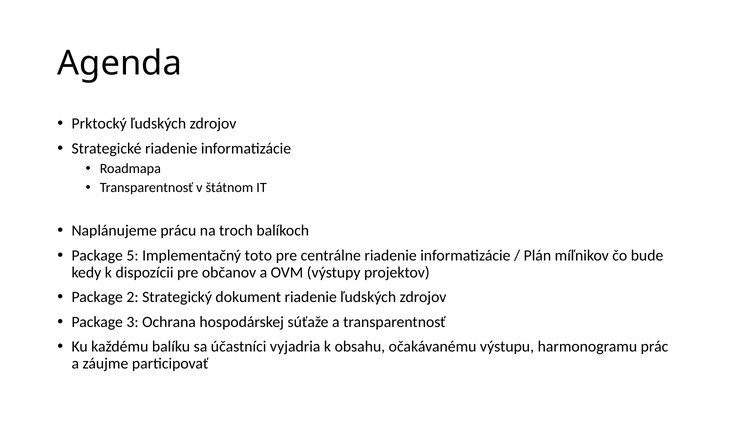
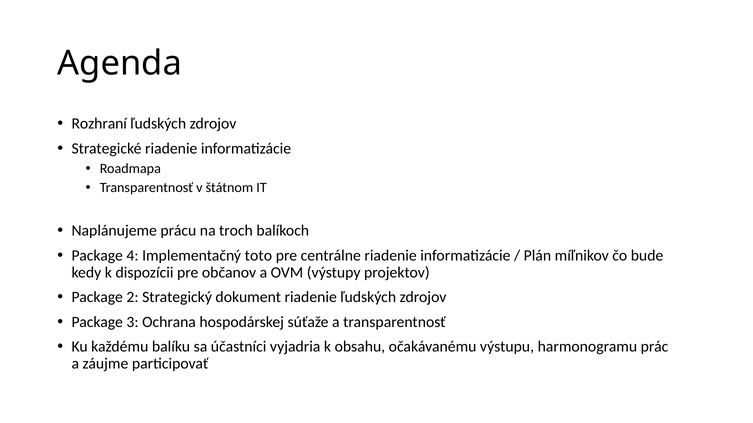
Prktocký: Prktocký -> Rozhraní
5: 5 -> 4
